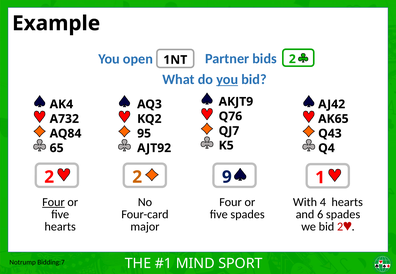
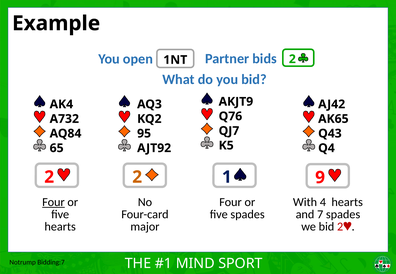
you at (227, 80) underline: present -> none
9: 9 -> 1
1: 1 -> 9
6: 6 -> 7
